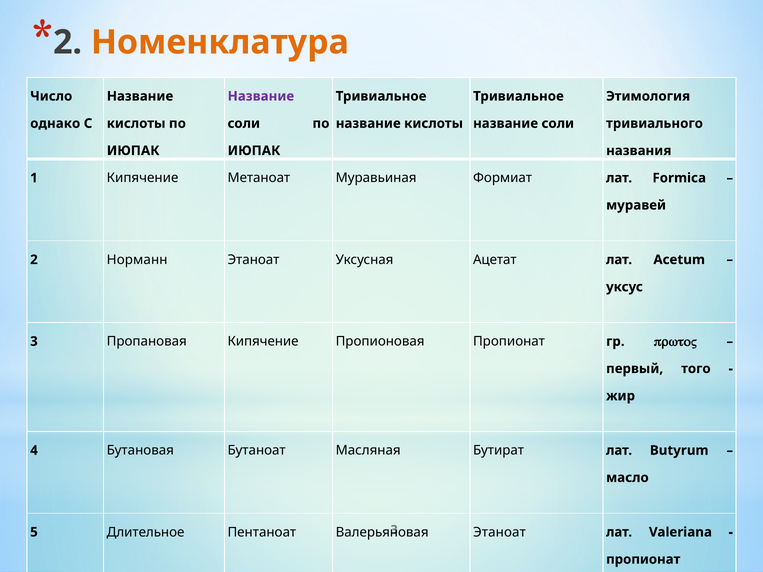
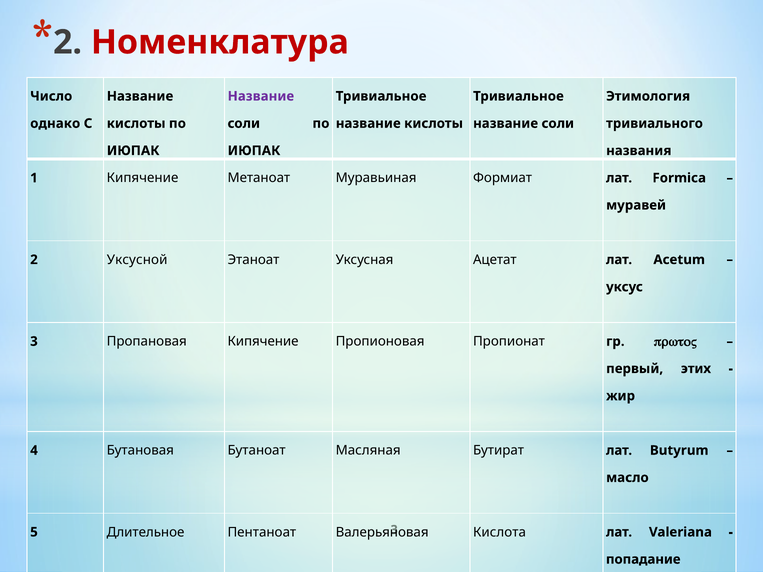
Номенклатура colour: orange -> red
Норманн: Норманн -> Уксусной
того: того -> этих
Этаноат at (499, 532): Этаноат -> Кислота
пропионат at (643, 560): пропионат -> попадание
